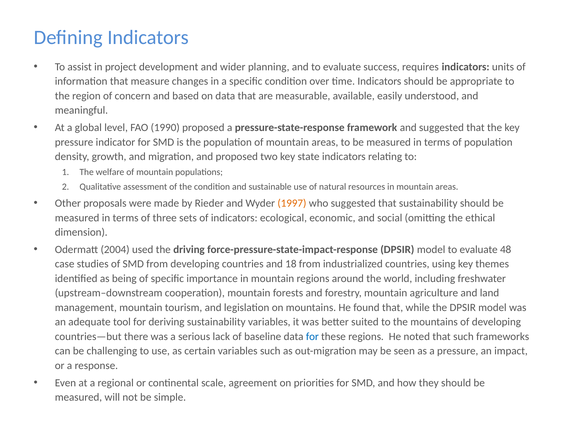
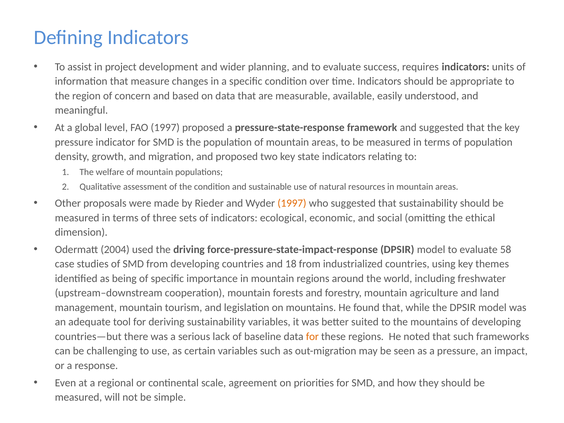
FAO 1990: 1990 -> 1997
48: 48 -> 58
for at (312, 337) colour: blue -> orange
